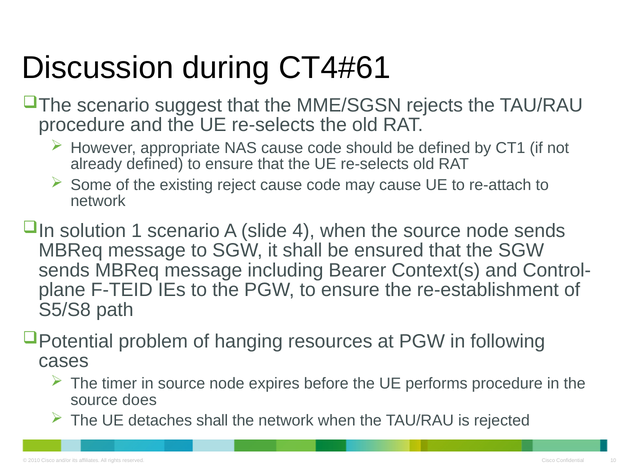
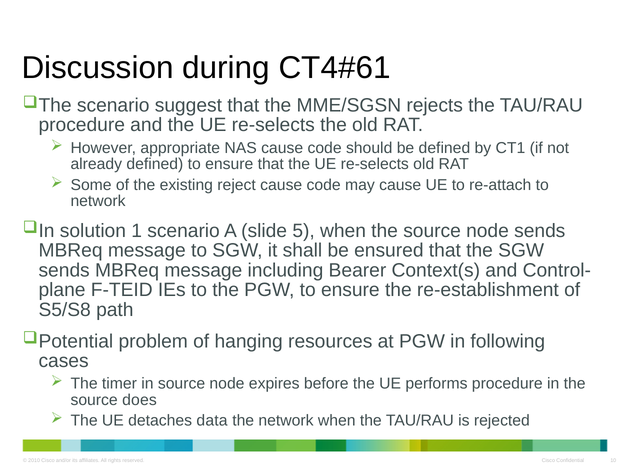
4: 4 -> 5
detaches shall: shall -> data
